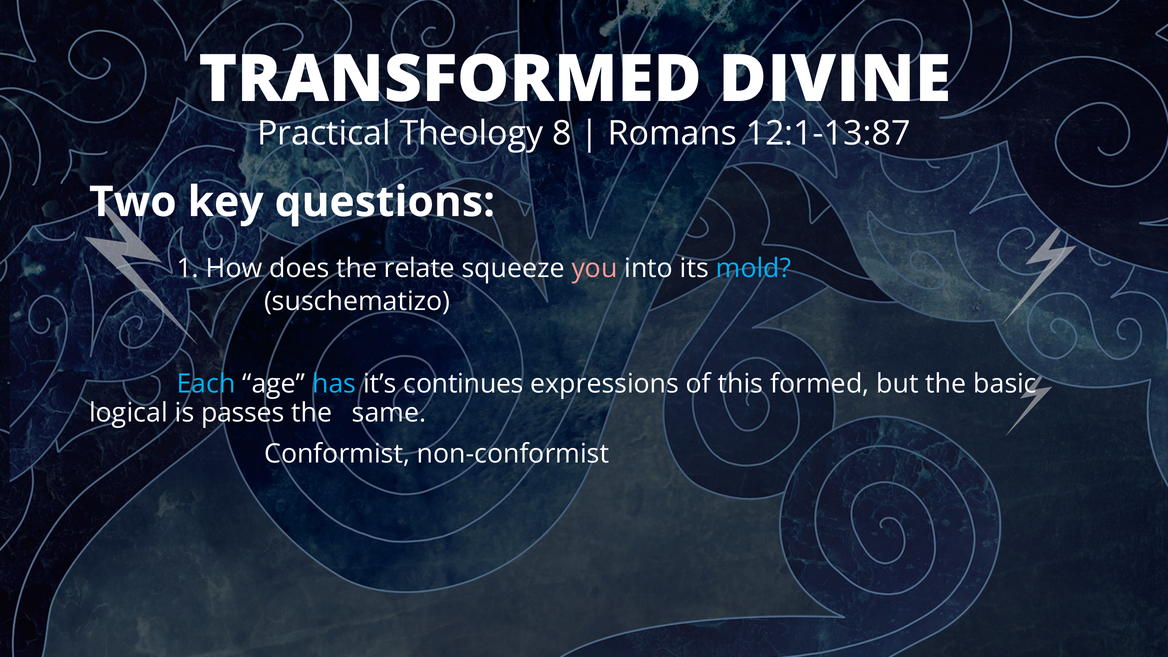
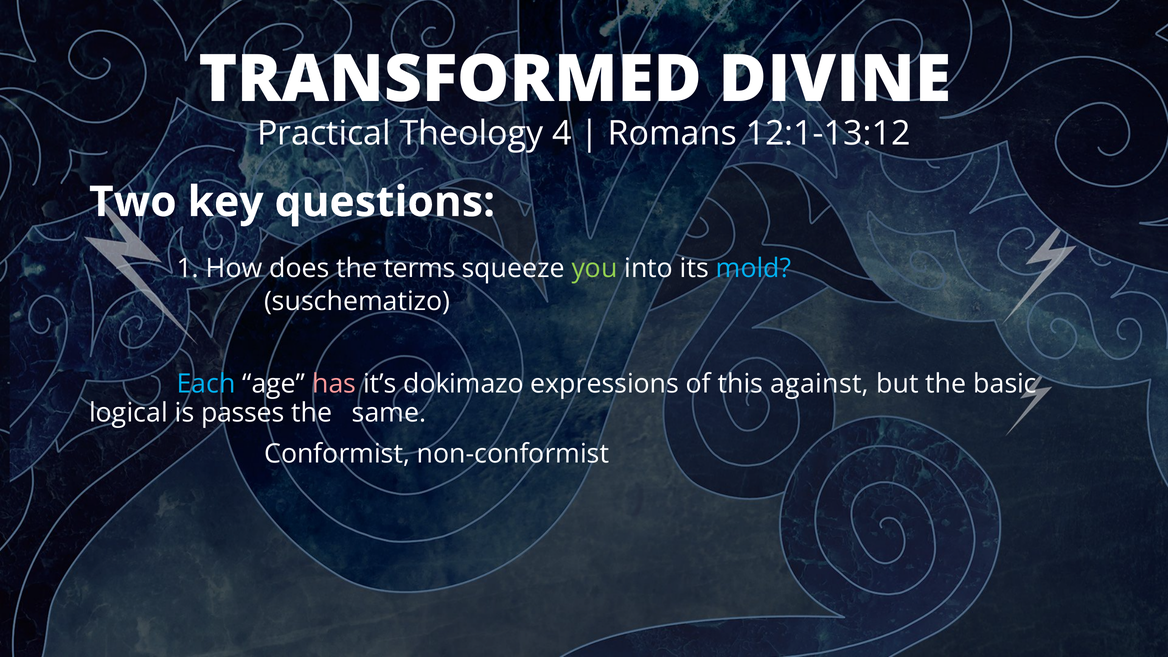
8: 8 -> 4
12:1-13:87: 12:1-13:87 -> 12:1-13:12
relate: relate -> terms
you colour: pink -> light green
has colour: light blue -> pink
continues: continues -> dokimazo
formed: formed -> against
